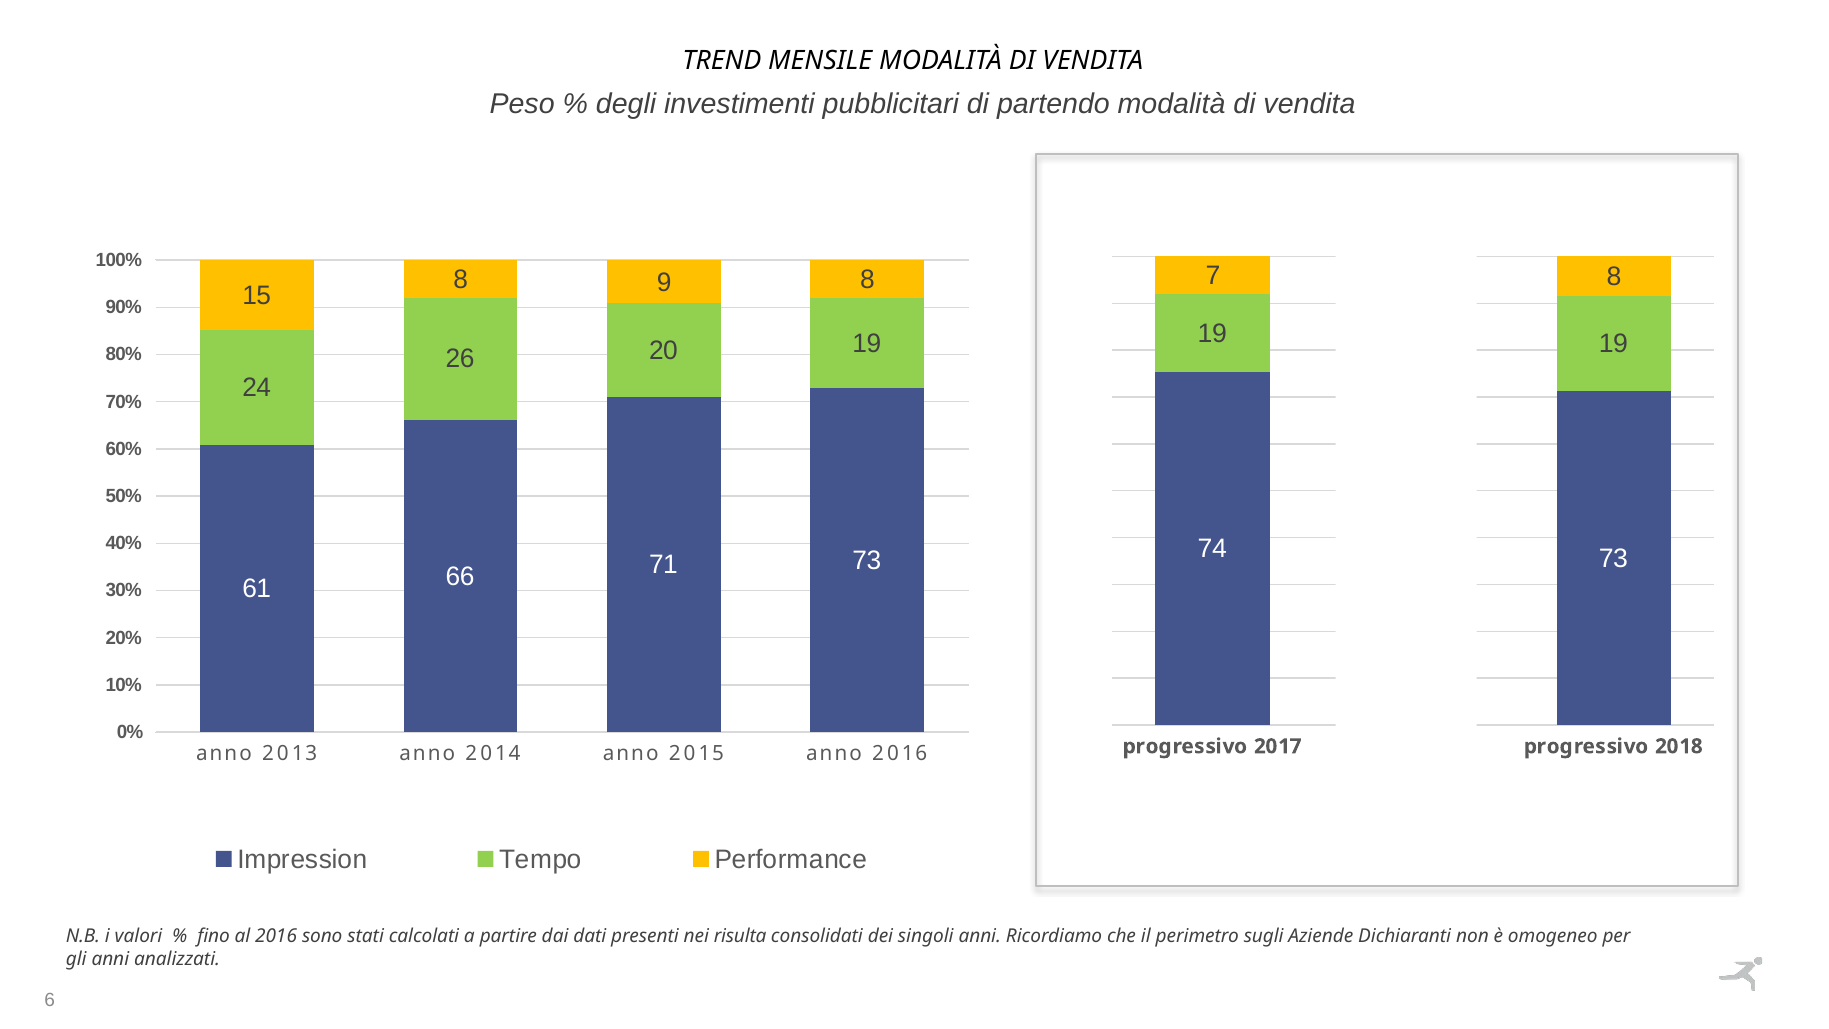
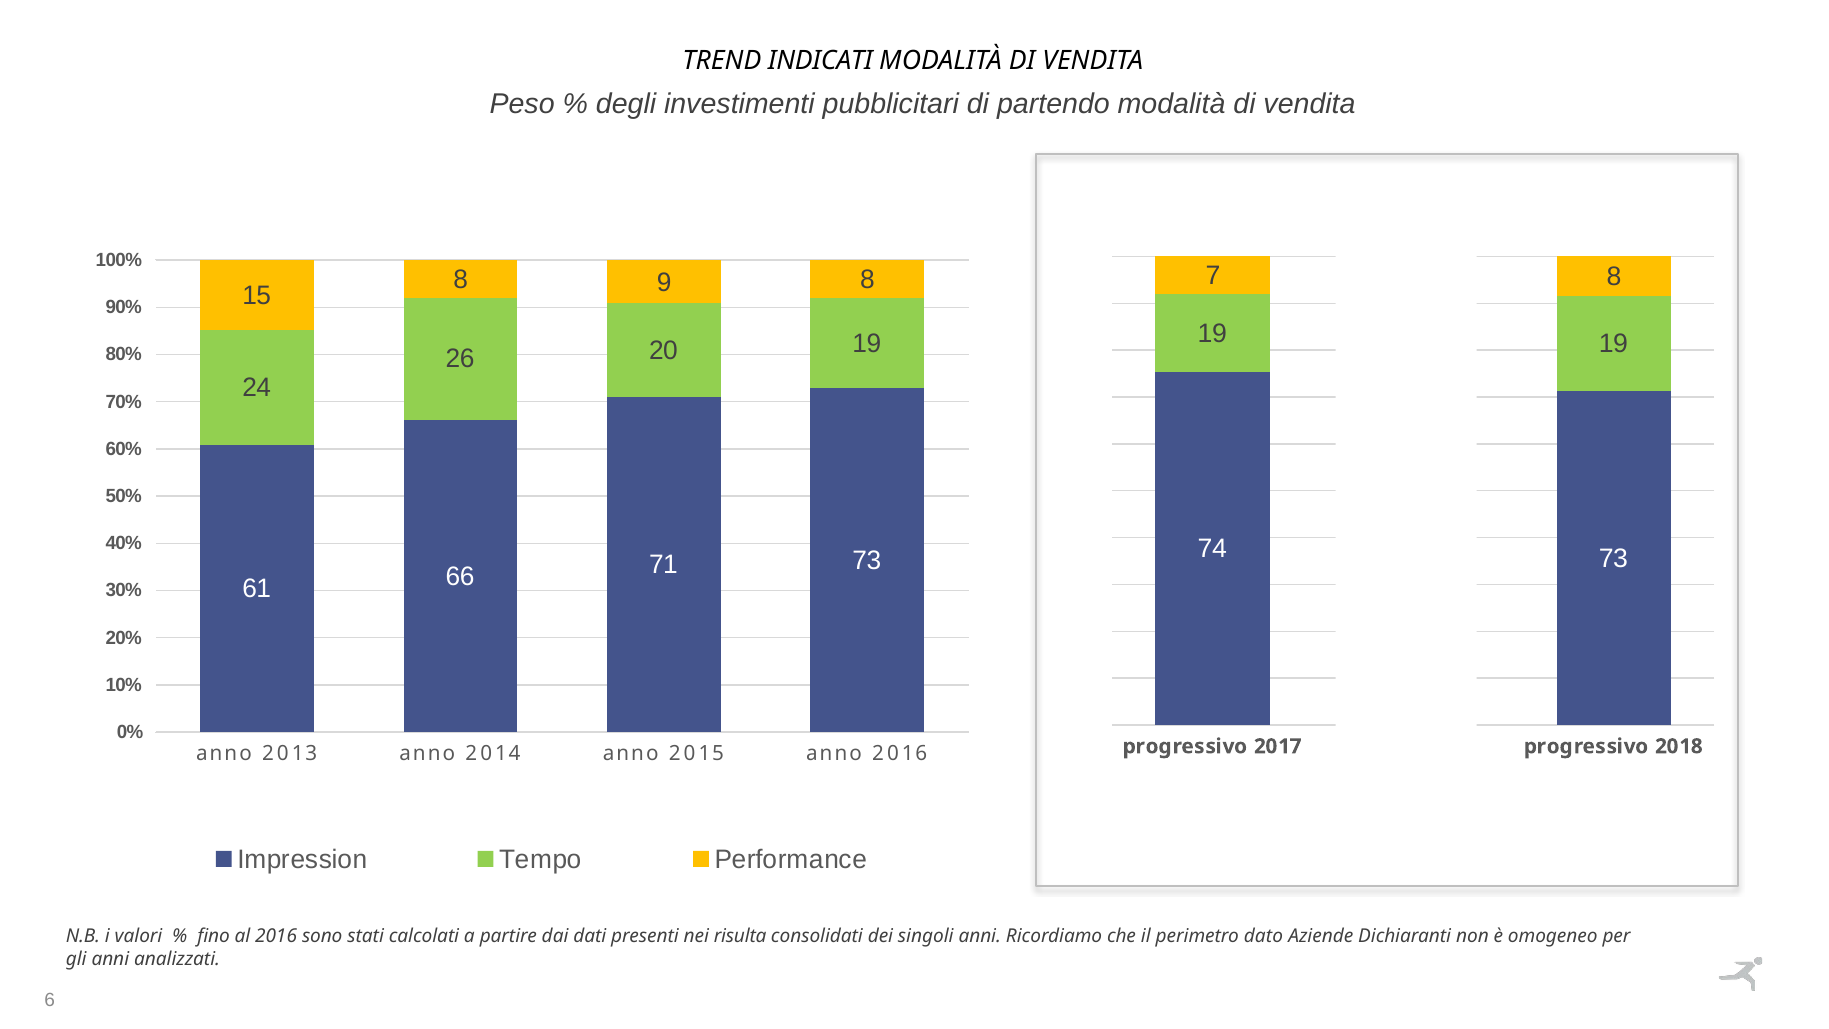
MENSILE: MENSILE -> INDICATI
sugli: sugli -> dato
